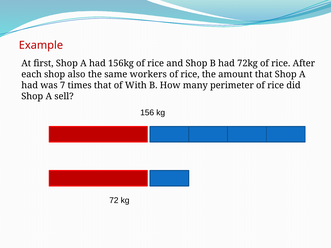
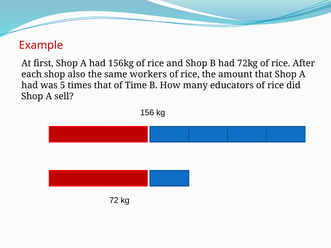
7: 7 -> 5
With: With -> Time
perimeter: perimeter -> educators
